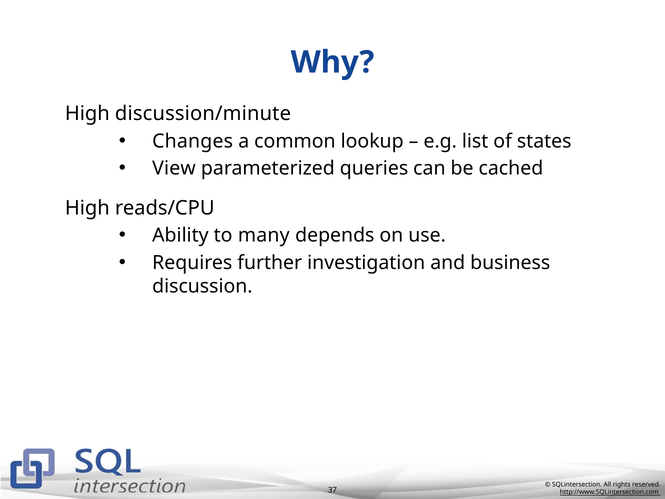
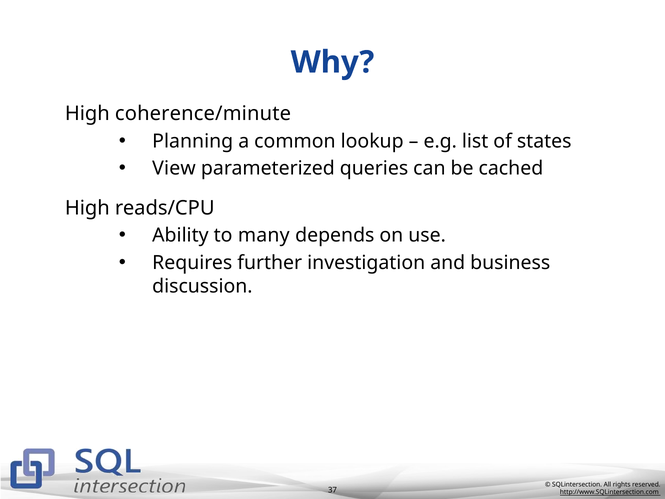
discussion/minute: discussion/minute -> coherence/minute
Changes: Changes -> Planning
